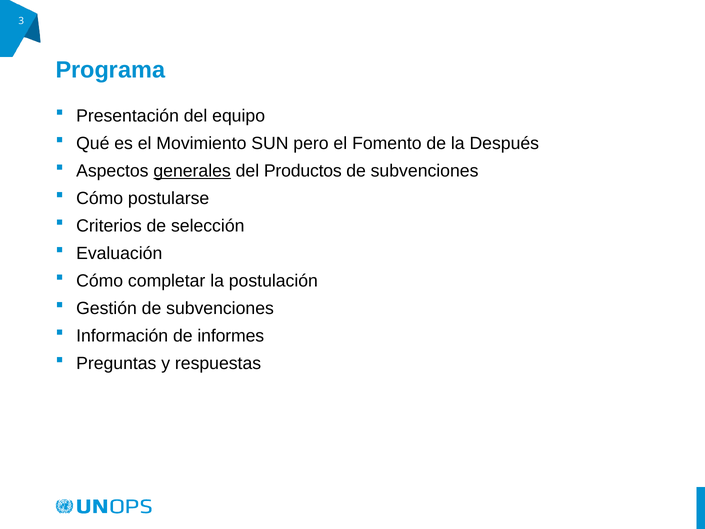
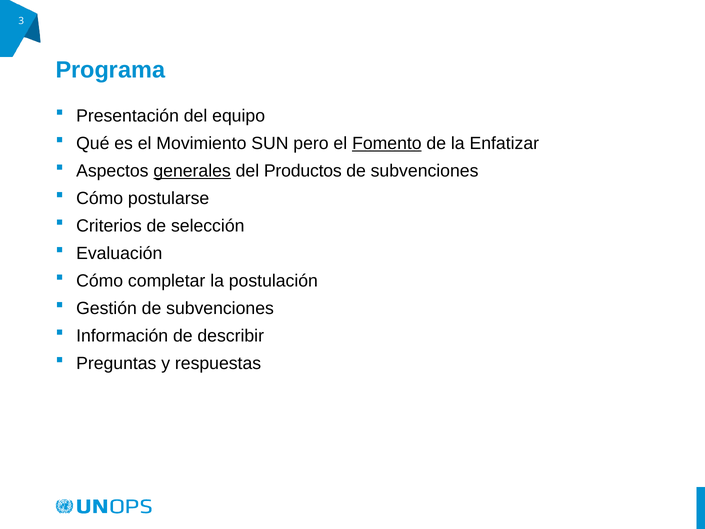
Fomento underline: none -> present
Después: Después -> Enfatizar
informes: informes -> describir
